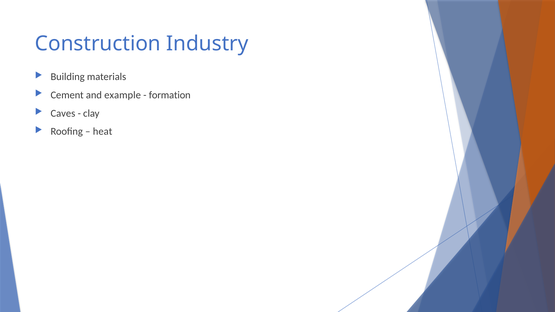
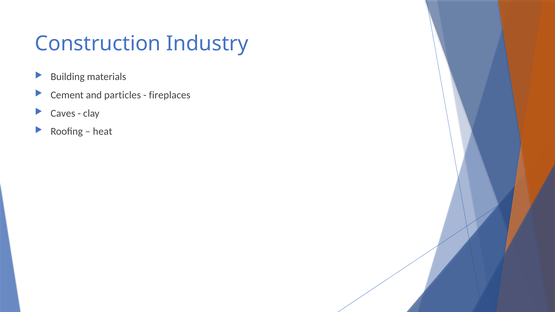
example: example -> particles
formation: formation -> fireplaces
